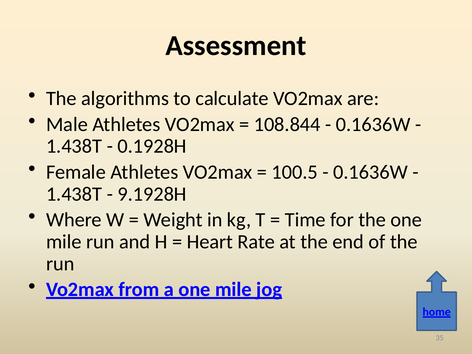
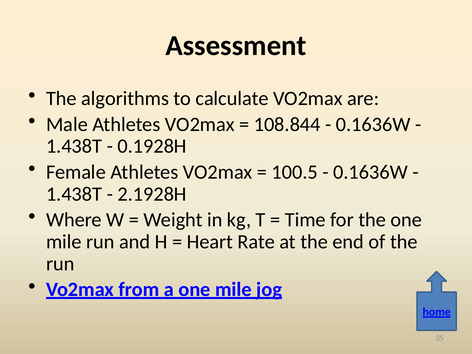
9.1928H: 9.1928H -> 2.1928H
